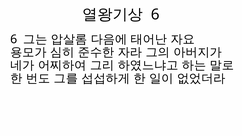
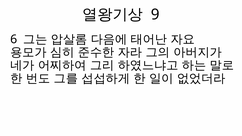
6 at (155, 15): 6 -> 9
